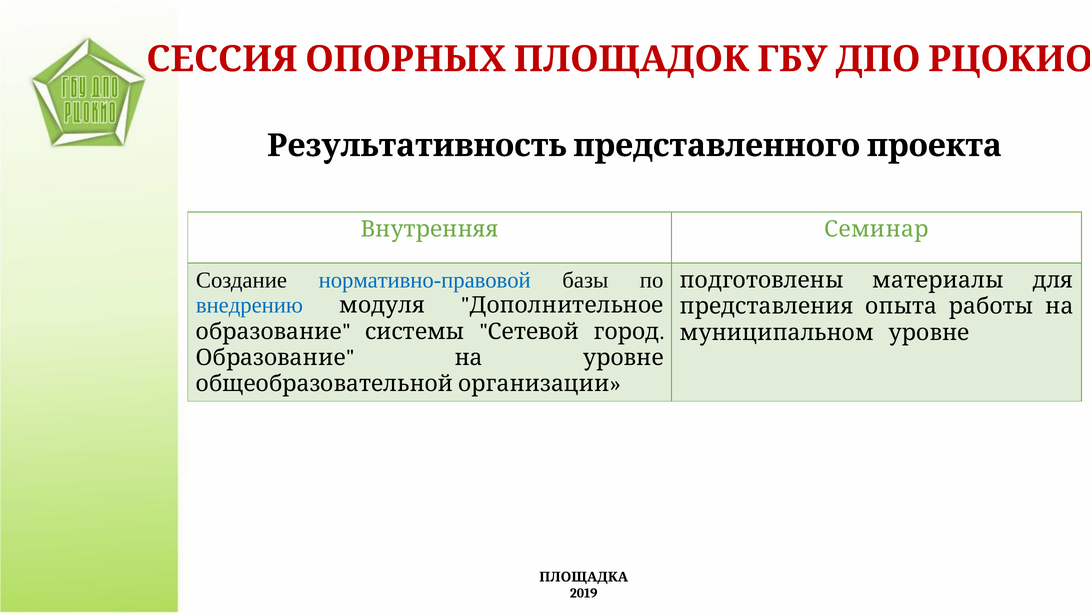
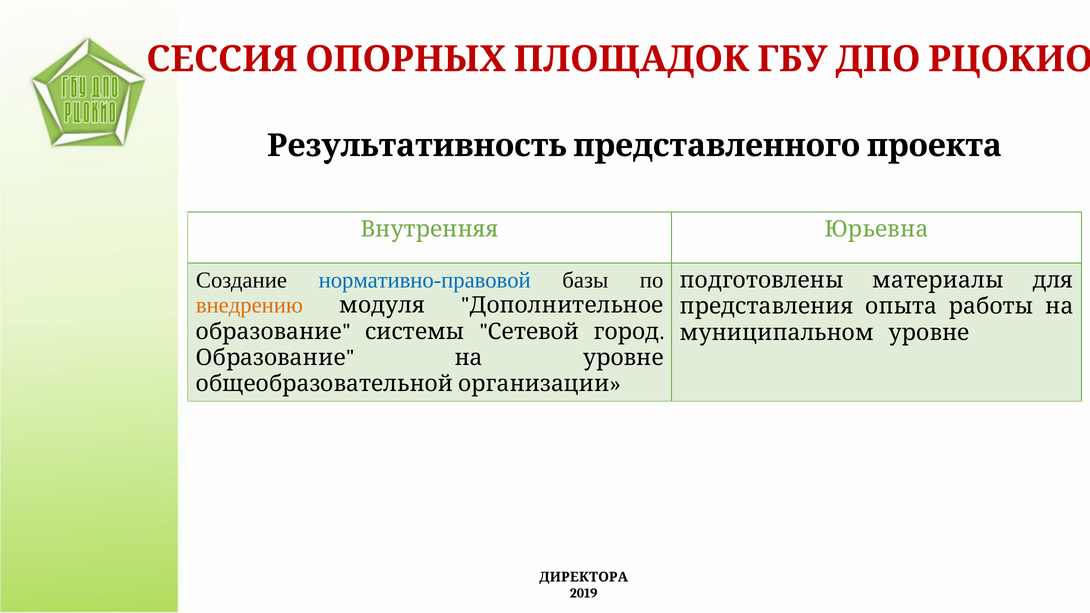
Семинар: Семинар -> Юрьевна
внедрению colour: blue -> orange
ПЛОЩАДКА: ПЛОЩАДКА -> ДИРЕКТОРА
